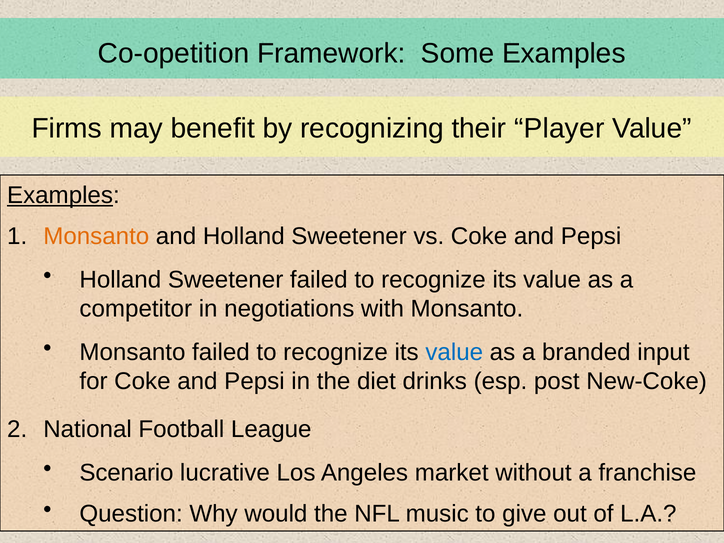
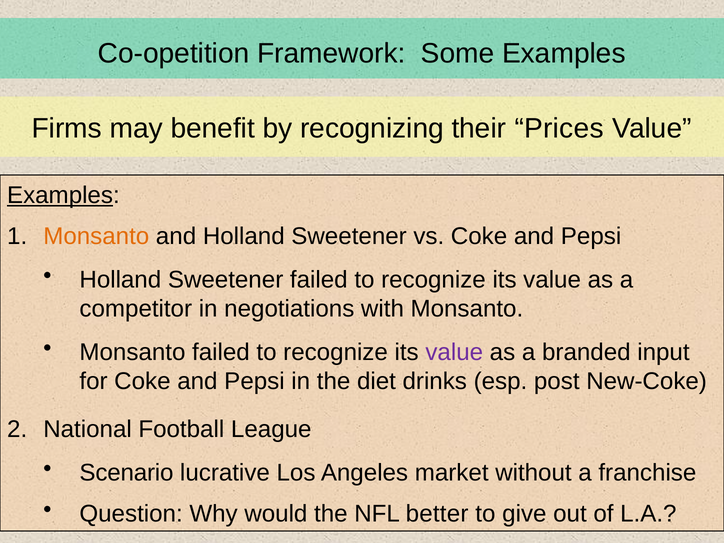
Player: Player -> Prices
value at (454, 352) colour: blue -> purple
music: music -> better
